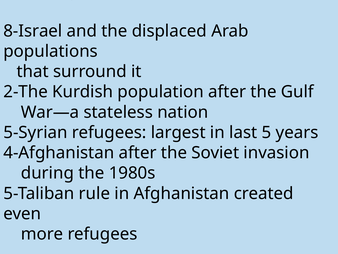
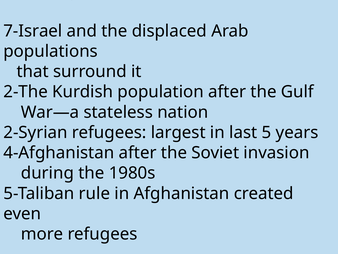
8-Israel: 8-Israel -> 7-Israel
5-Syrian: 5-Syrian -> 2-Syrian
